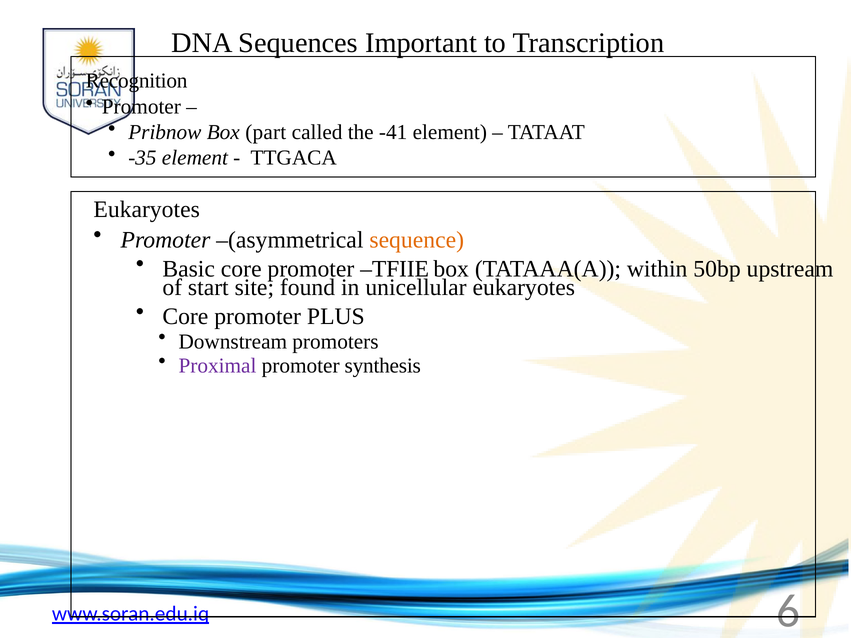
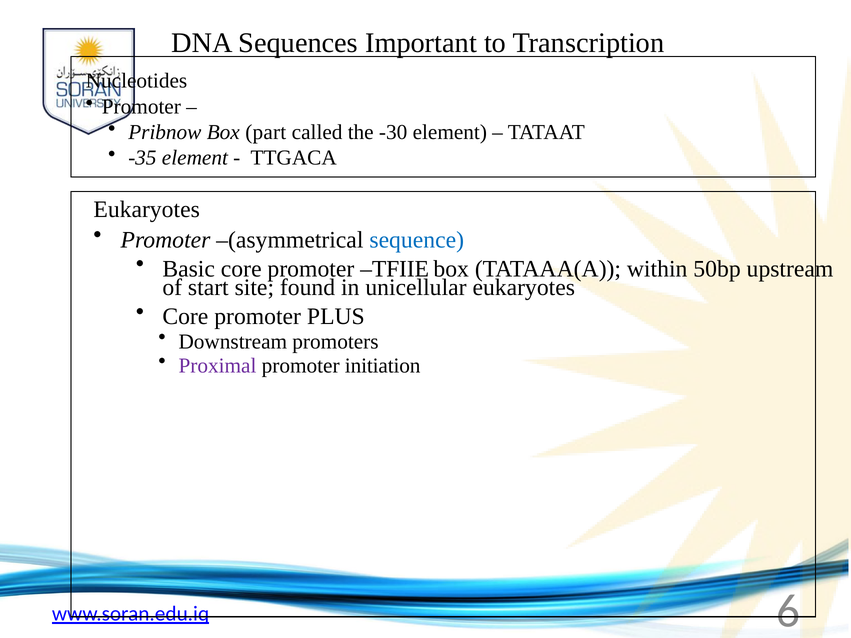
Recognition: Recognition -> Nucleotides
-41: -41 -> -30
sequence colour: orange -> blue
synthesis: synthesis -> initiation
